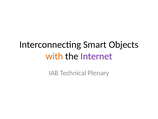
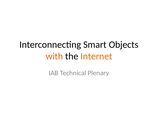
Internet colour: purple -> orange
